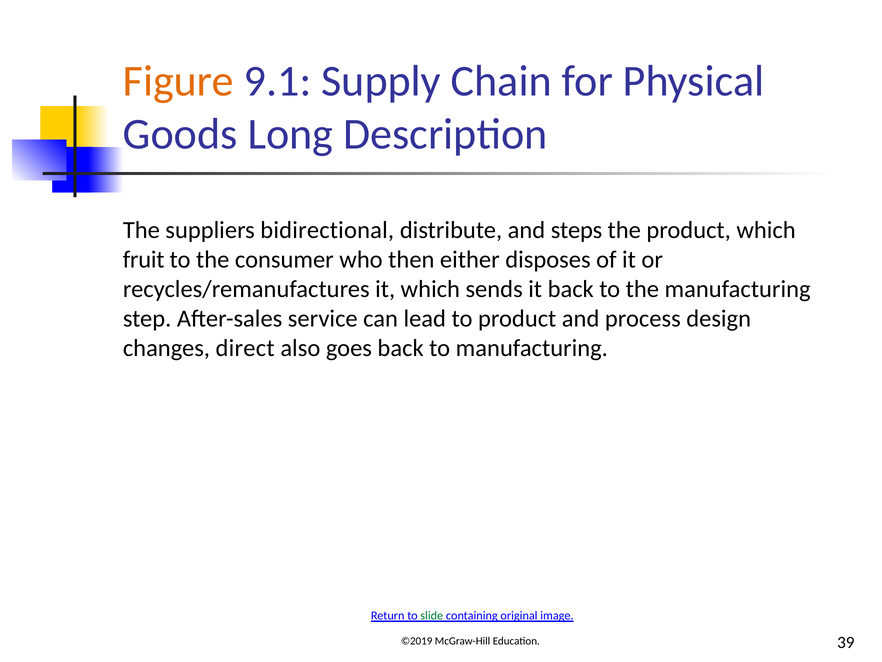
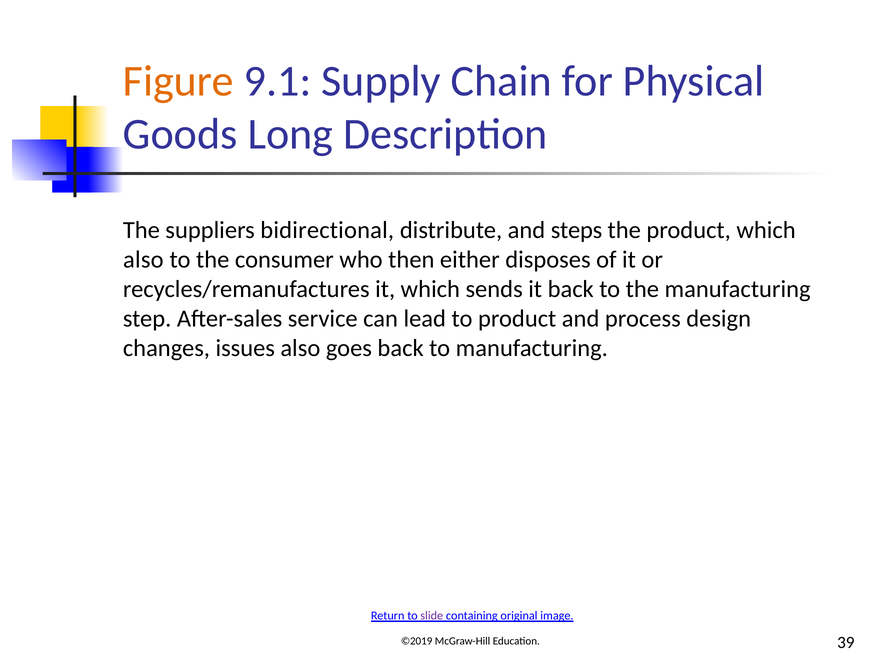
fruit at (144, 260): fruit -> also
direct: direct -> issues
slide colour: green -> purple
